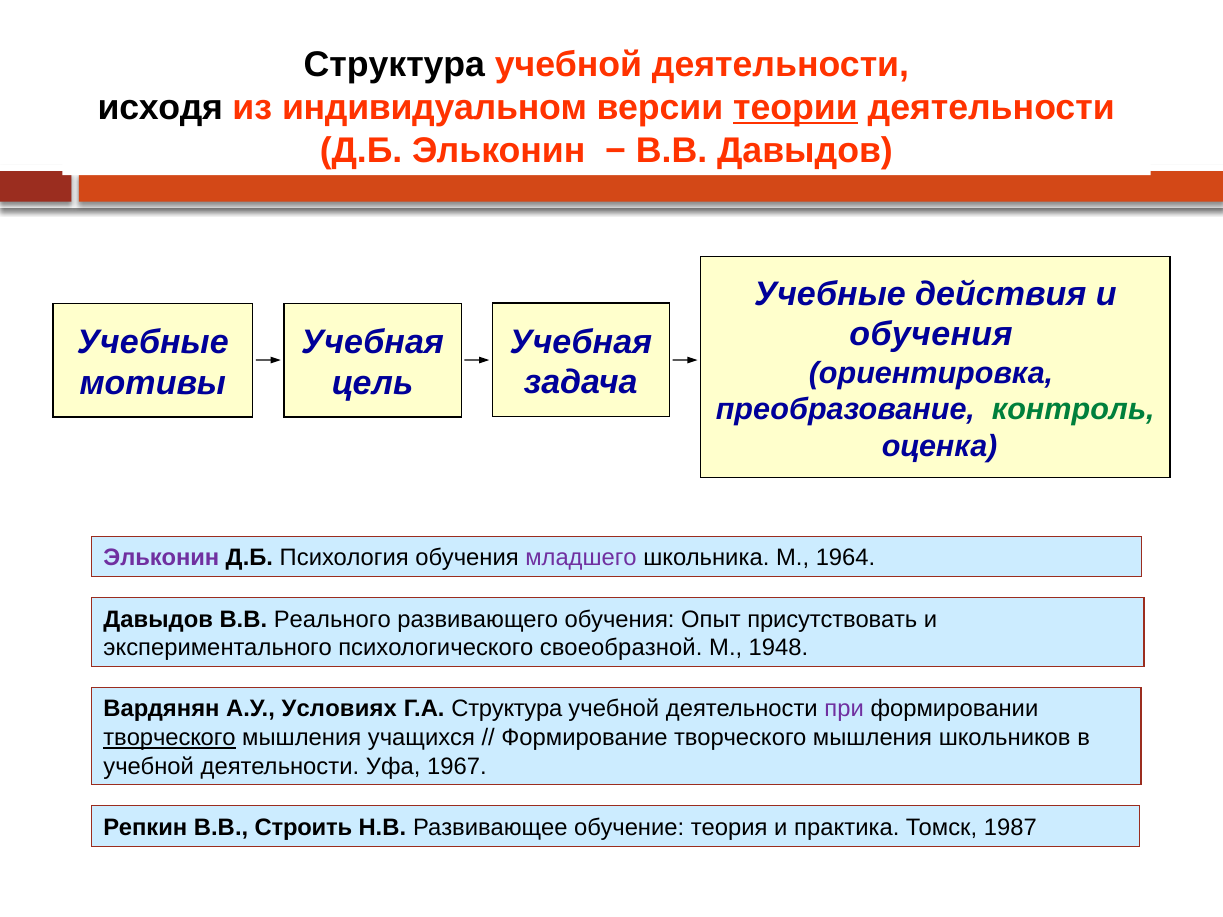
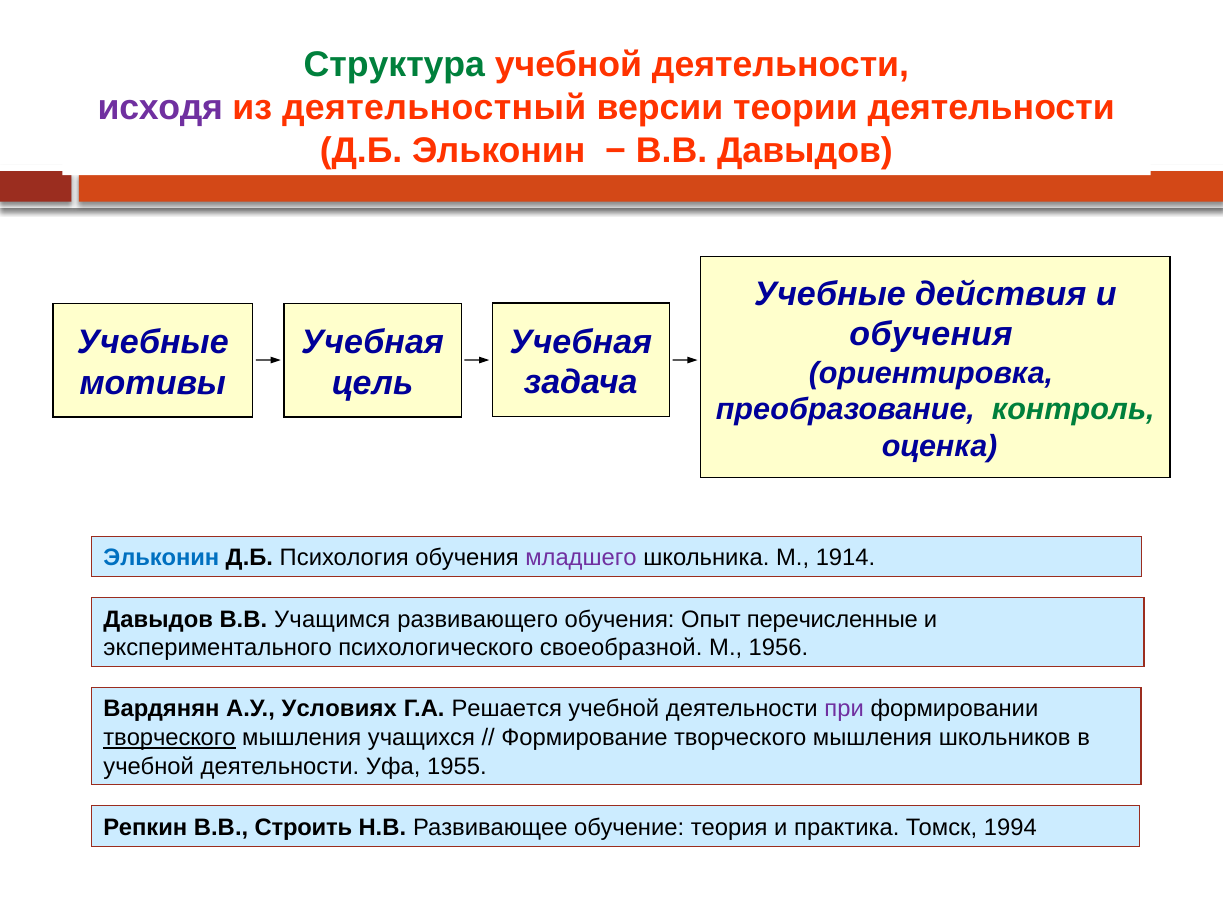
Структура at (394, 65) colour: black -> green
исходя colour: black -> purple
индивидуальном: индивидуальном -> деятельностный
теории underline: present -> none
Эльконин at (161, 558) colour: purple -> blue
1964: 1964 -> 1914
Реального: Реального -> Учащимся
присутствовать: присутствовать -> перечисленные
1948: 1948 -> 1956
Г.А Структура: Структура -> Решается
1967: 1967 -> 1955
1987: 1987 -> 1994
